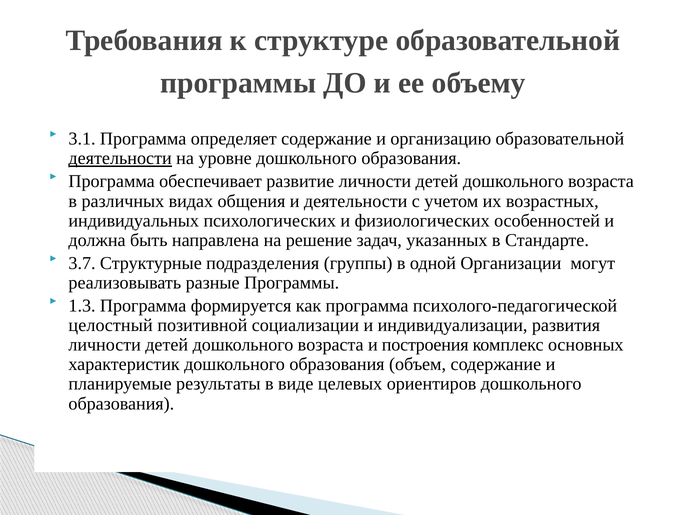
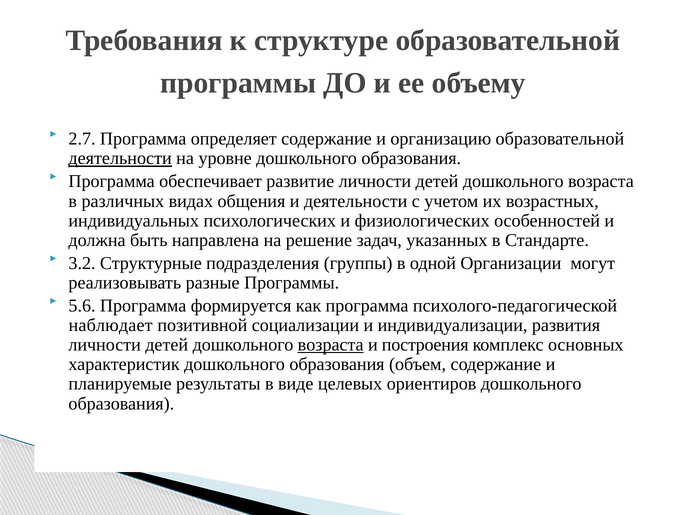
3.1: 3.1 -> 2.7
3.7: 3.7 -> 3.2
1.3: 1.3 -> 5.6
целостный: целостный -> наблюдает
возраста at (331, 345) underline: none -> present
